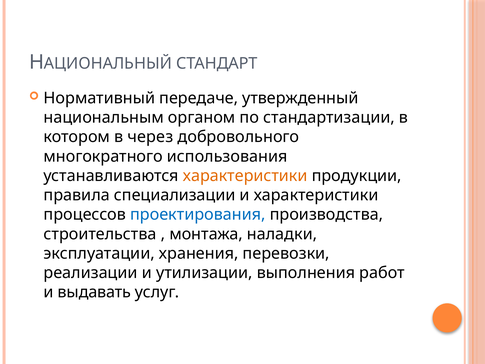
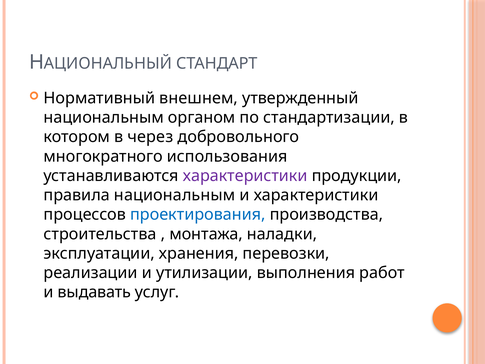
передаче: передаче -> внешнем
характеристики at (245, 176) colour: orange -> purple
правила специализации: специализации -> национальным
